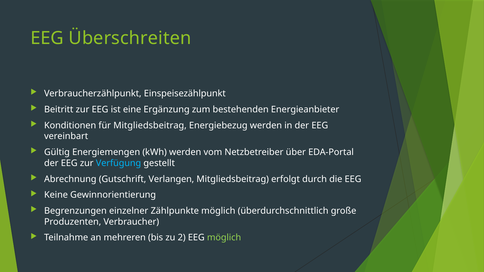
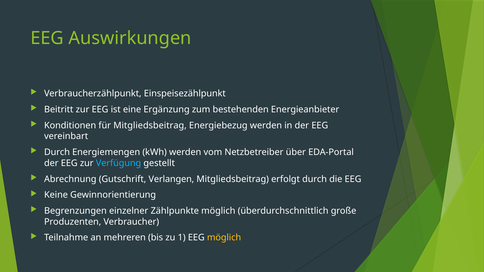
Überschreiten: Überschreiten -> Auswirkungen
Gültig at (57, 152): Gültig -> Durch
2: 2 -> 1
möglich at (224, 238) colour: light green -> yellow
